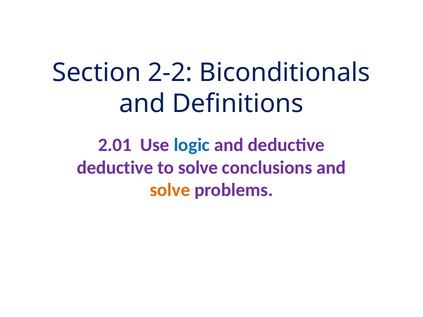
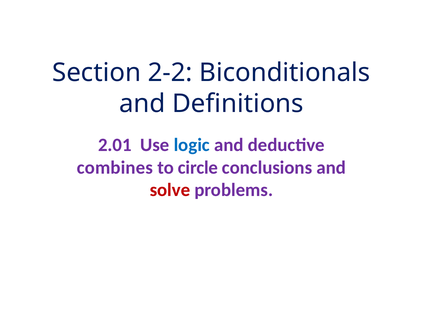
deductive at (115, 168): deductive -> combines
to solve: solve -> circle
solve at (170, 190) colour: orange -> red
